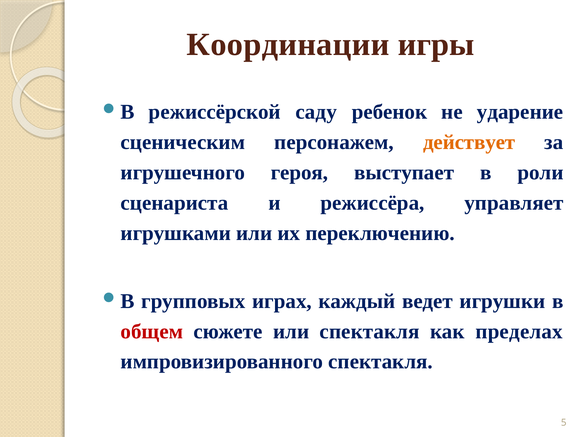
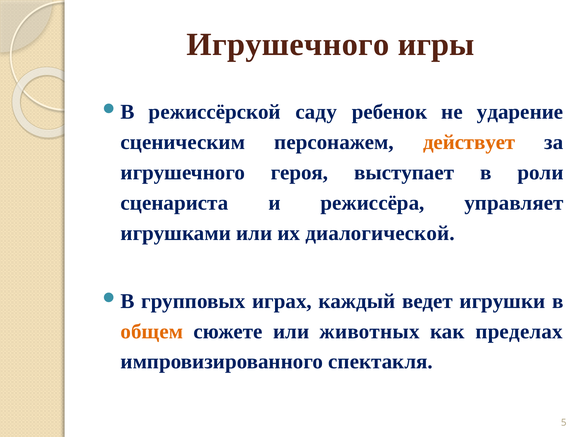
Координации at (288, 45): Координации -> Игрушечного
переключению: переключению -> диалогической
общем colour: red -> orange
или спектакля: спектакля -> животных
